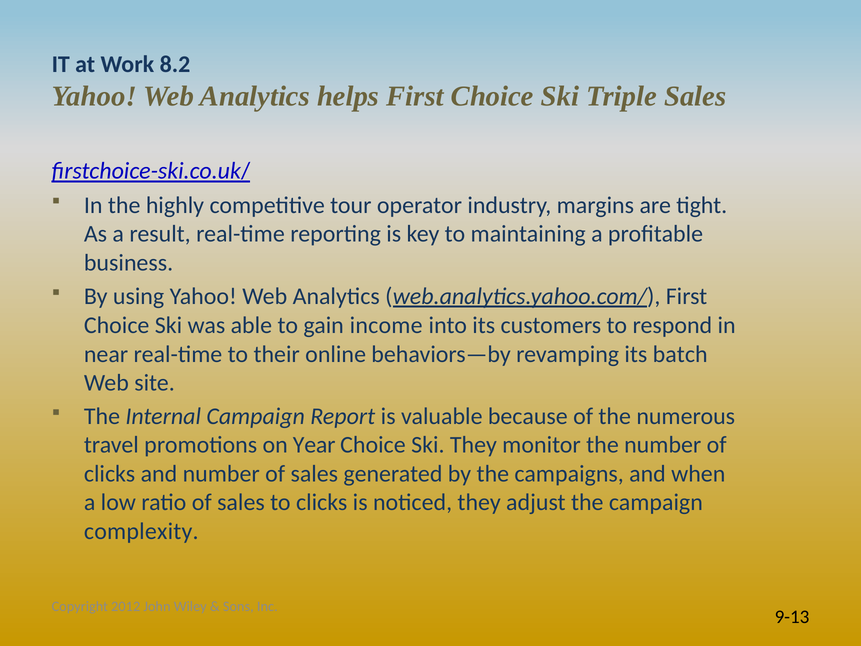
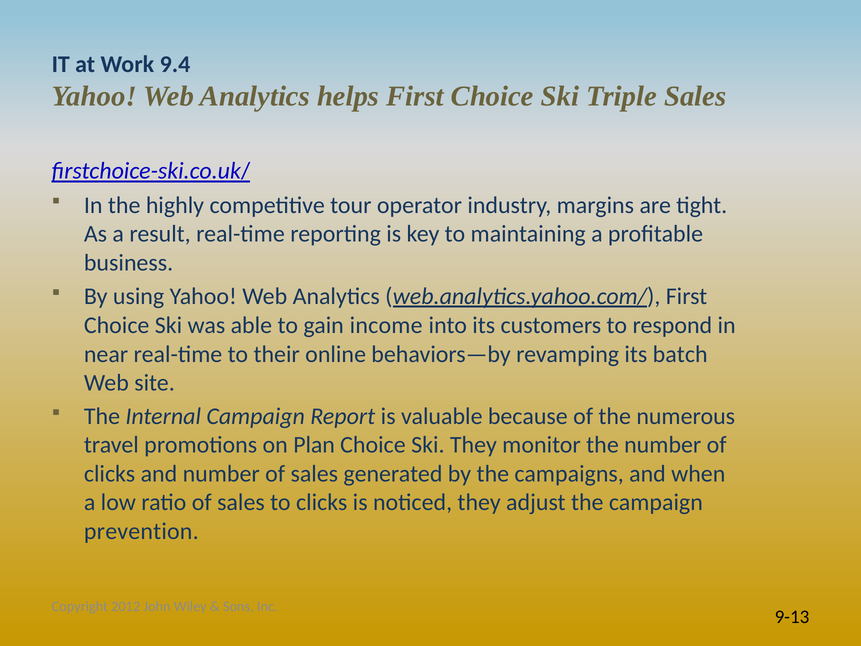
8.2: 8.2 -> 9.4
Year: Year -> Plan
complexity: complexity -> prevention
